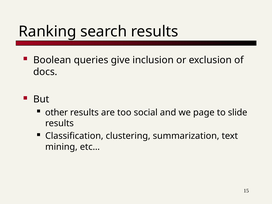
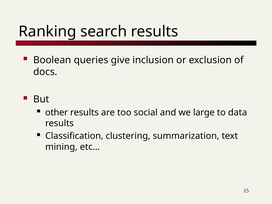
page: page -> large
slide: slide -> data
